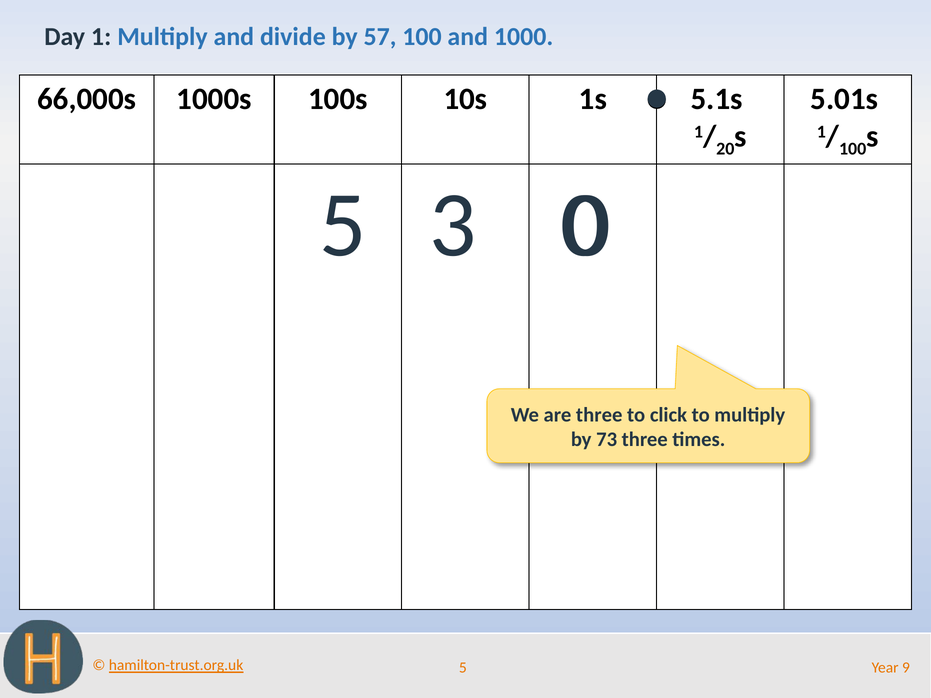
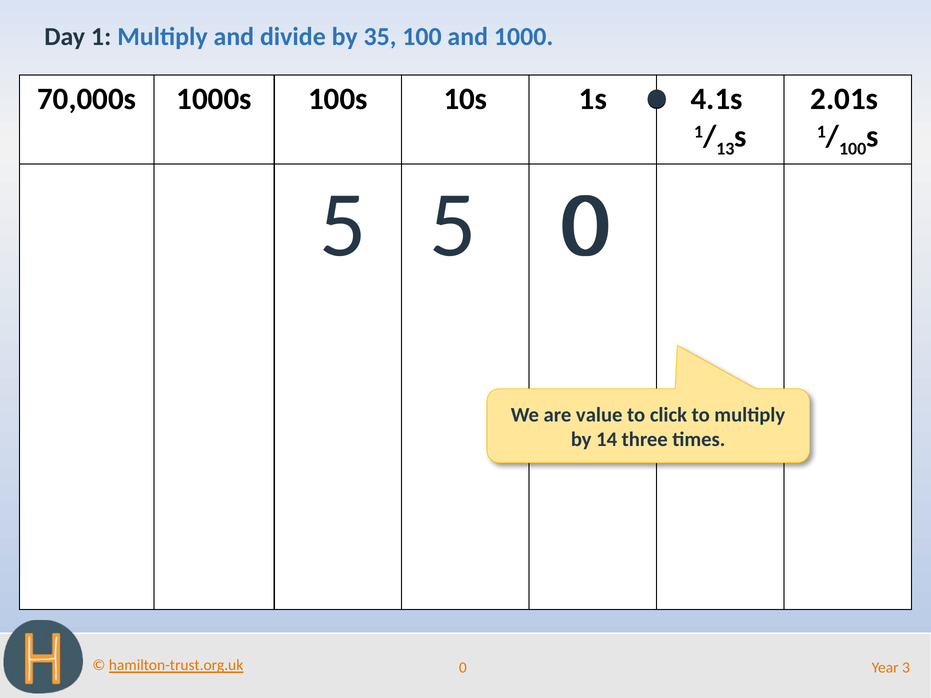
57: 57 -> 35
66,000s: 66,000s -> 70,000s
5.1s: 5.1s -> 4.1s
5.01s: 5.01s -> 2.01s
20: 20 -> 13
5 3: 3 -> 5
are three: three -> value
73: 73 -> 14
5 at (463, 668): 5 -> 0
9: 9 -> 3
